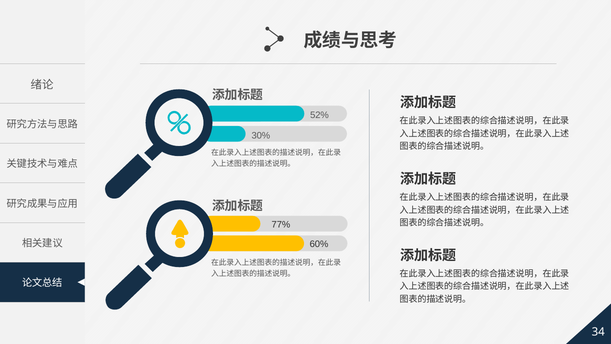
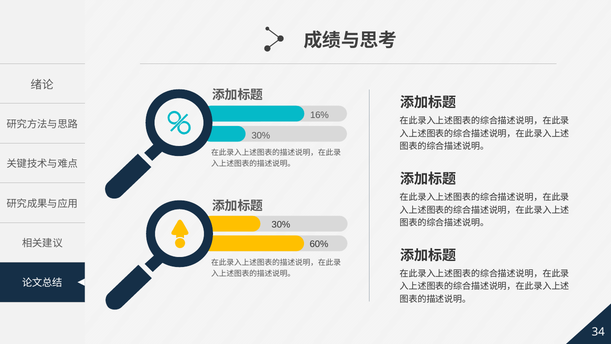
52%: 52% -> 16%
77% at (281, 224): 77% -> 30%
